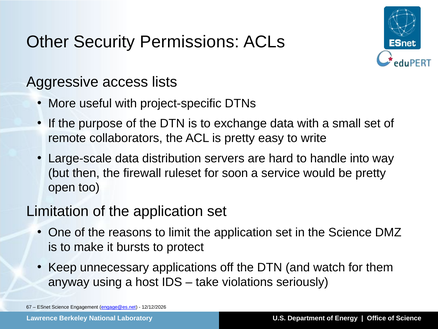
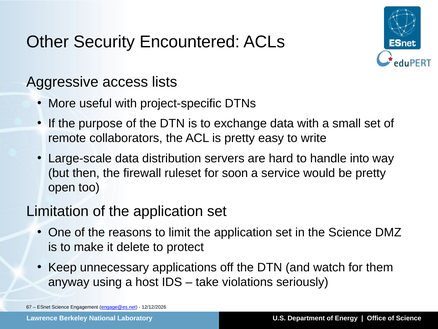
Permissions: Permissions -> Encountered
bursts: bursts -> delete
